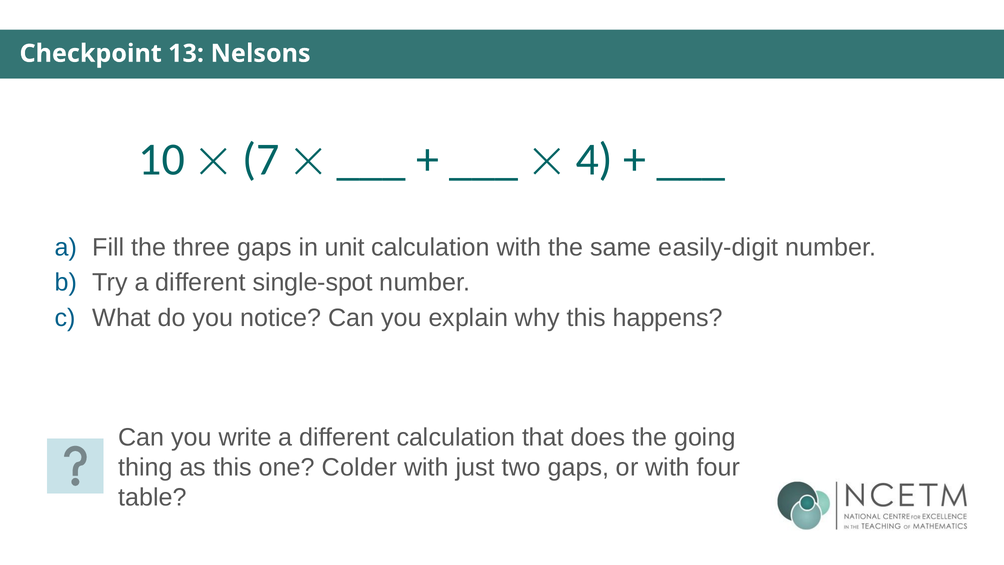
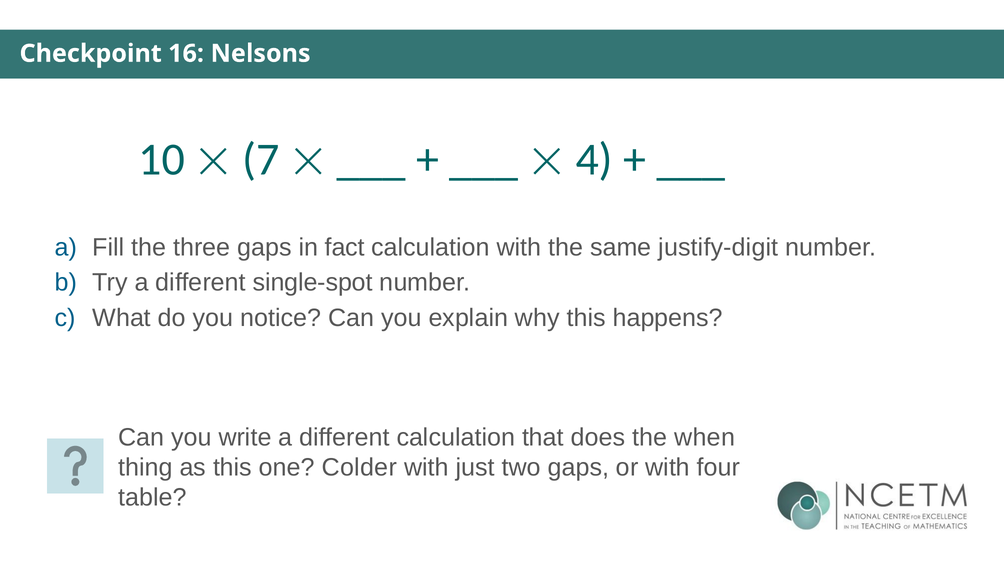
13: 13 -> 16
unit: unit -> fact
easily-digit: easily-digit -> justify-digit
going: going -> when
